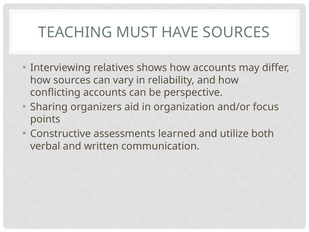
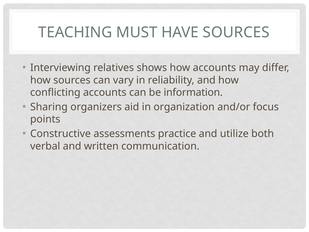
perspective: perspective -> information
learned: learned -> practice
